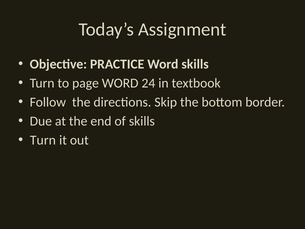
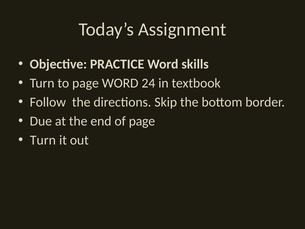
of skills: skills -> page
